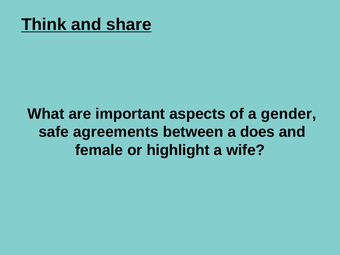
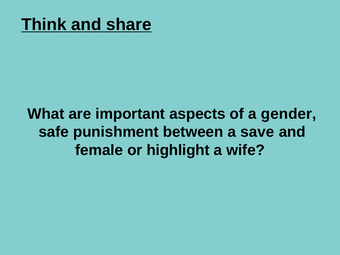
agreements: agreements -> punishment
does: does -> save
